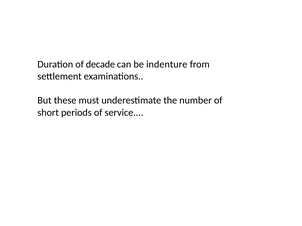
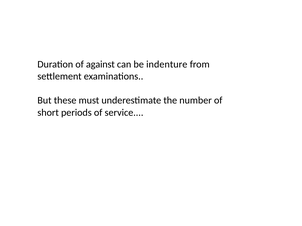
decade: decade -> against
